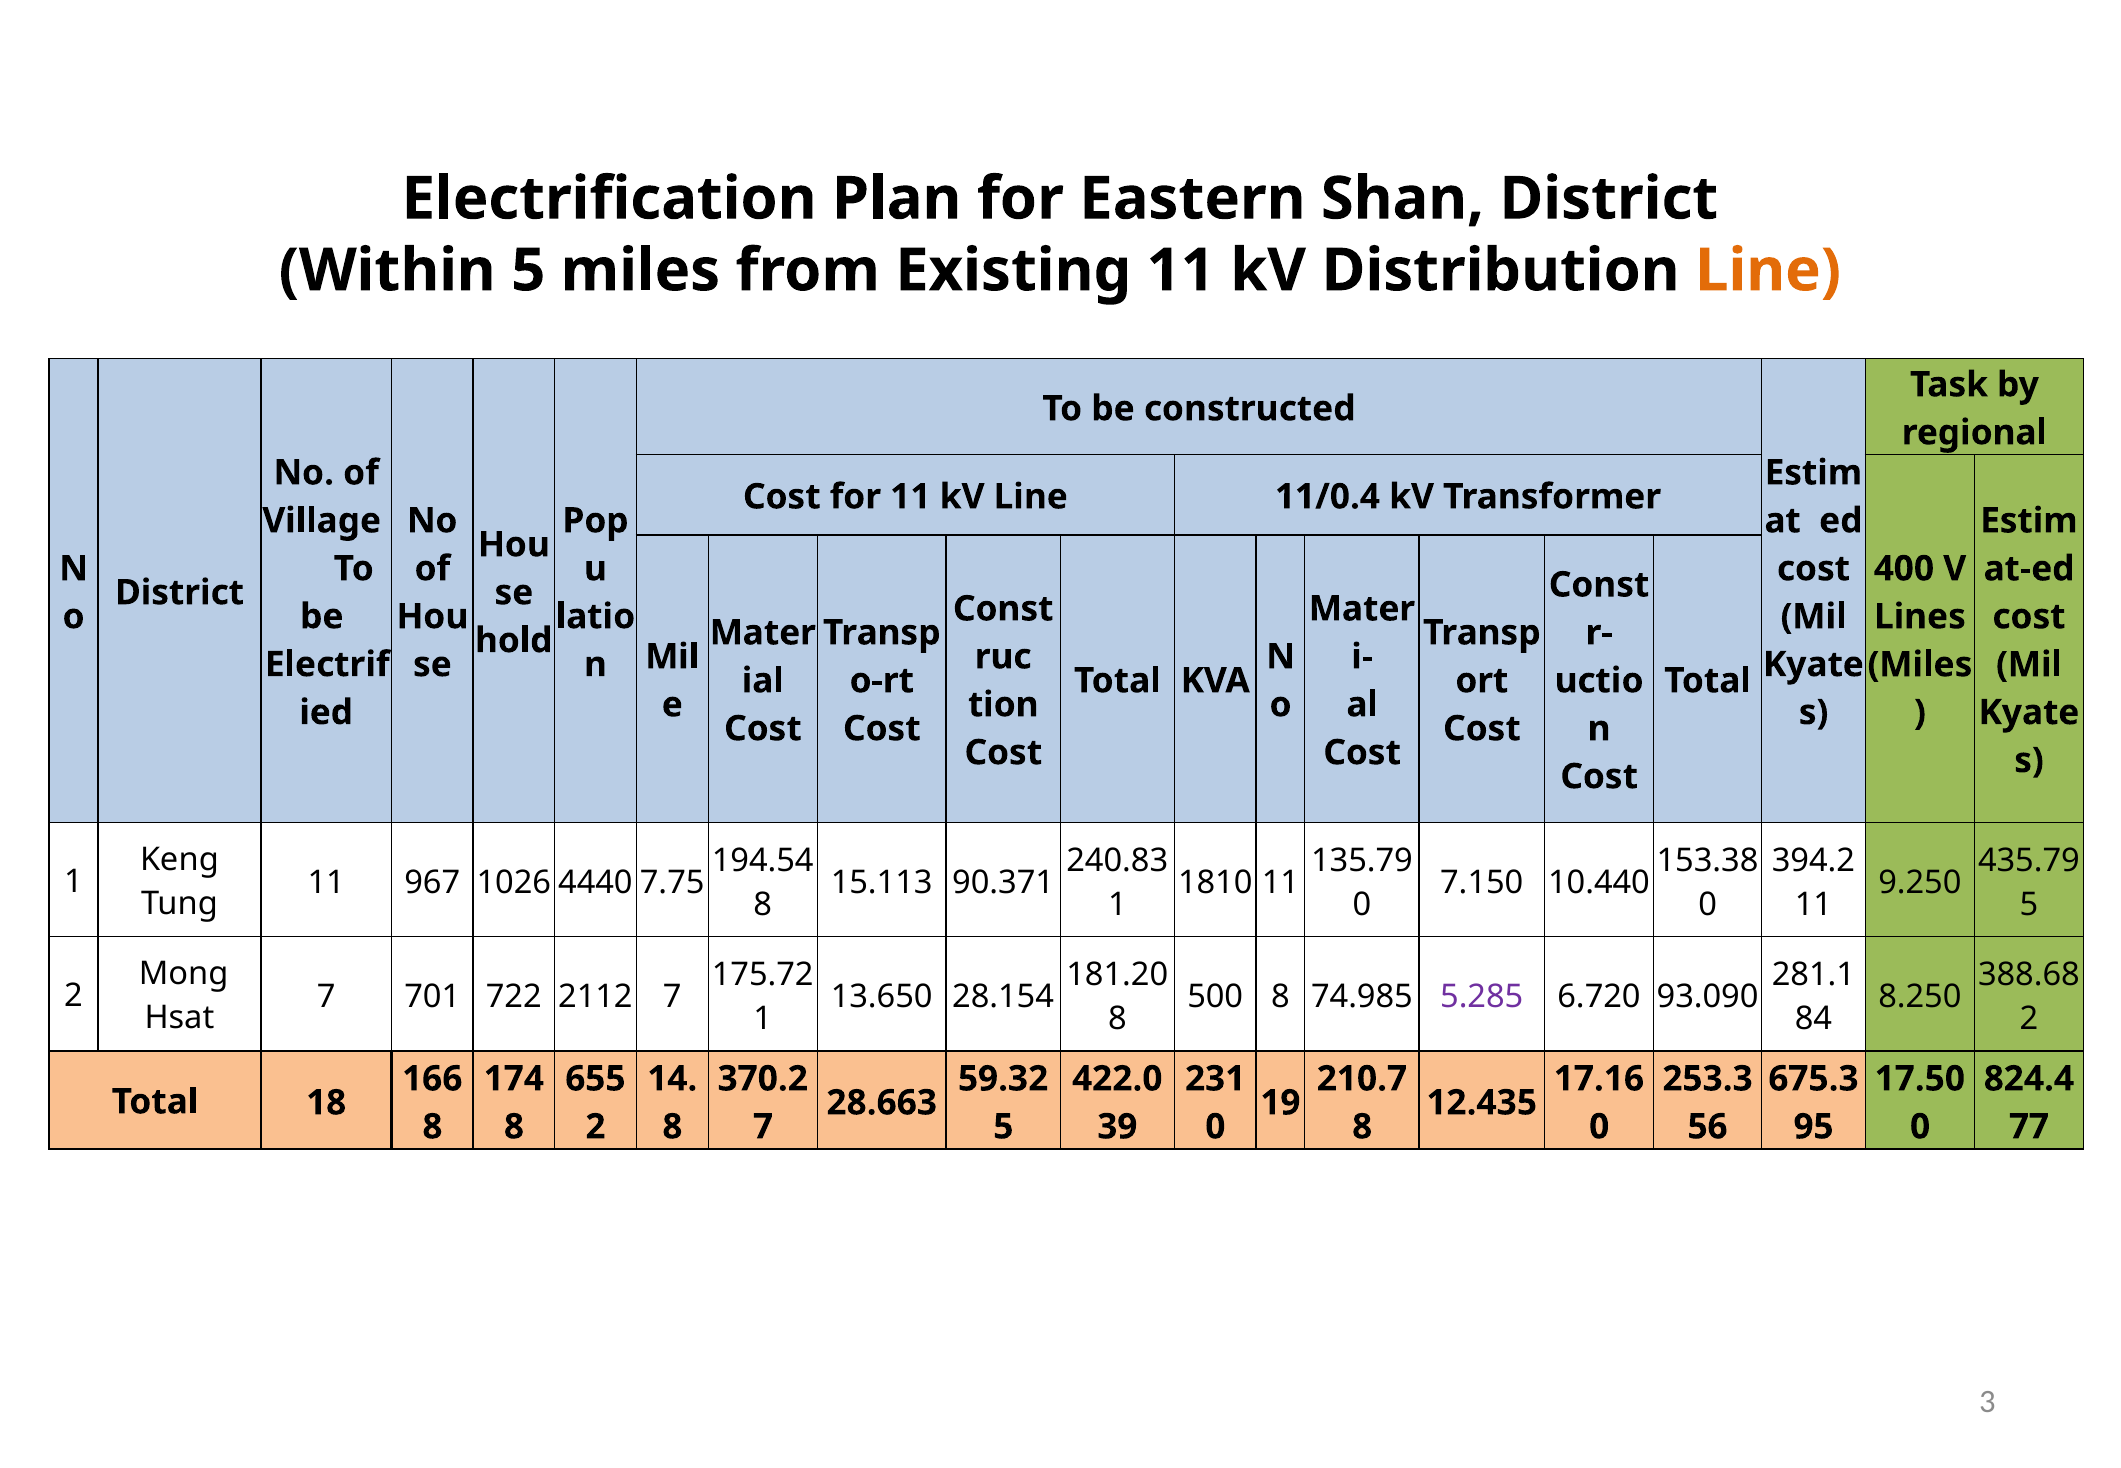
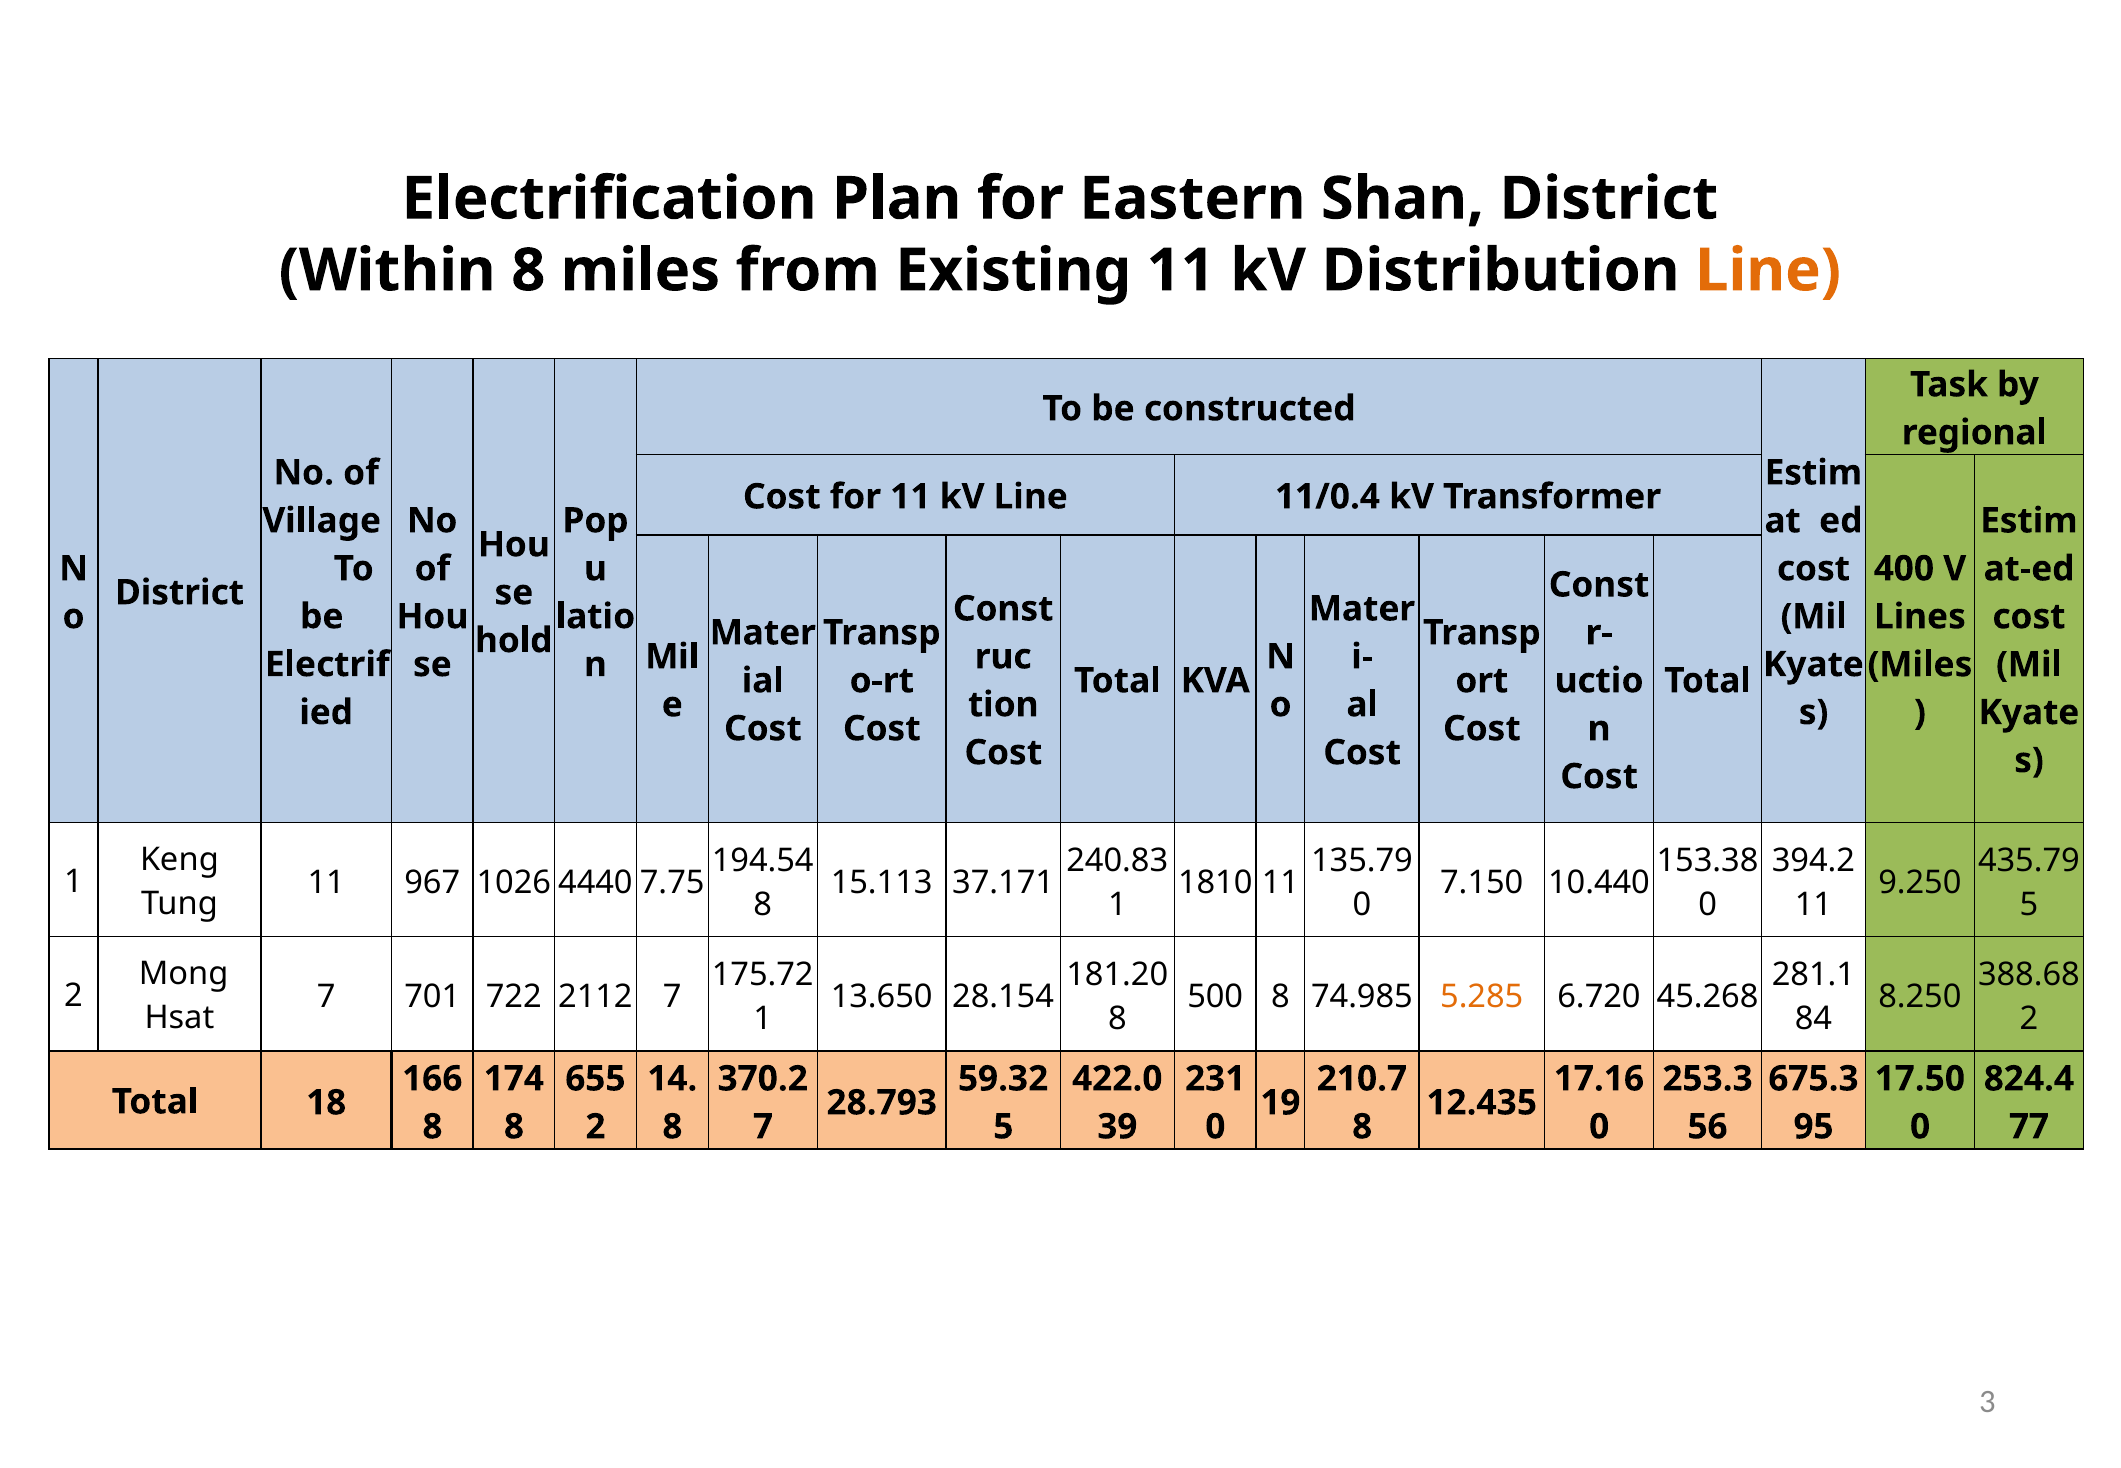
Within 5: 5 -> 8
90.371: 90.371 -> 37.171
5.285 colour: purple -> orange
93.090: 93.090 -> 45.268
28.663: 28.663 -> 28.793
